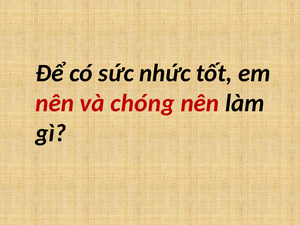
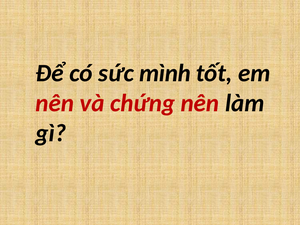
nhức: nhức -> mình
chóng: chóng -> chứng
